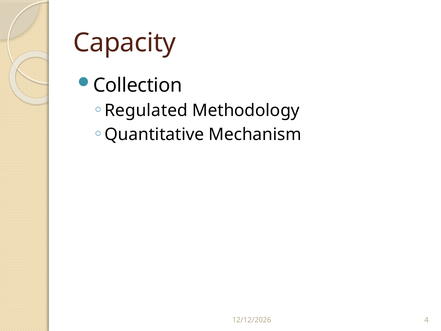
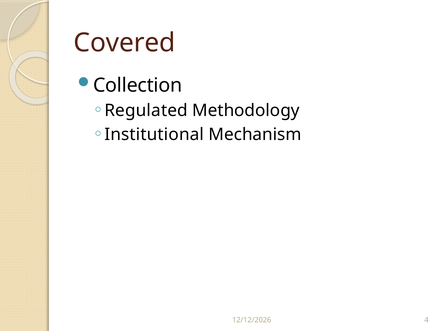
Capacity: Capacity -> Covered
Quantitative: Quantitative -> Institutional
